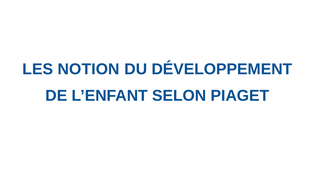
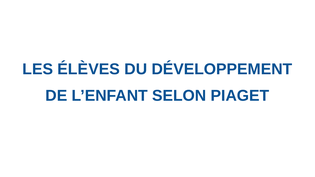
NOTION: NOTION -> ÉLÈVES
